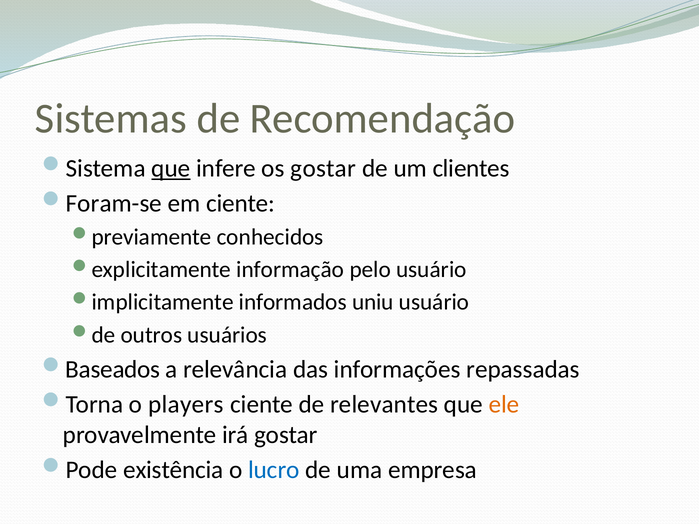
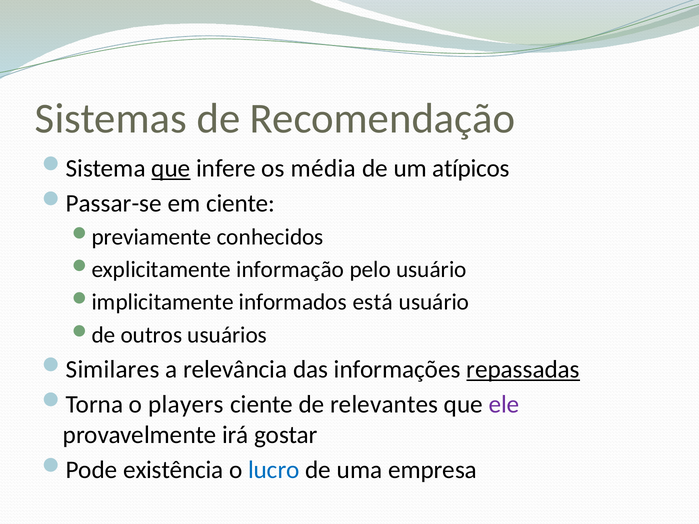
os gostar: gostar -> média
clientes: clientes -> atípicos
Foram-se: Foram-se -> Passar-se
uniu: uniu -> está
Baseados: Baseados -> Similares
repassadas underline: none -> present
ele colour: orange -> purple
